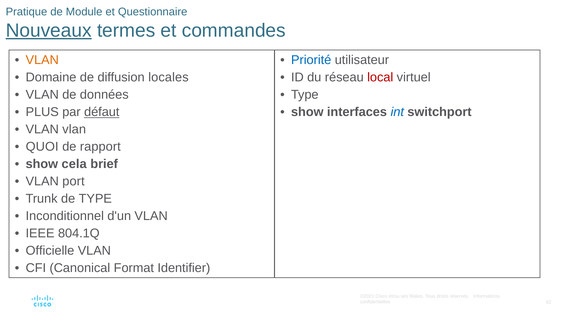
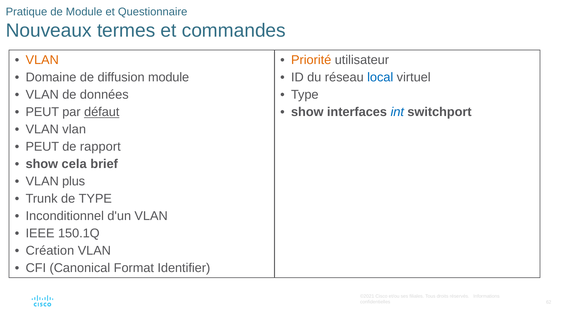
Nouveaux underline: present -> none
Priorité colour: blue -> orange
diffusion locales: locales -> module
local colour: red -> blue
PLUS at (42, 112): PLUS -> PEUT
QUOI at (42, 147): QUOI -> PEUT
port: port -> plus
804.1Q: 804.1Q -> 150.1Q
Officielle: Officielle -> Création
